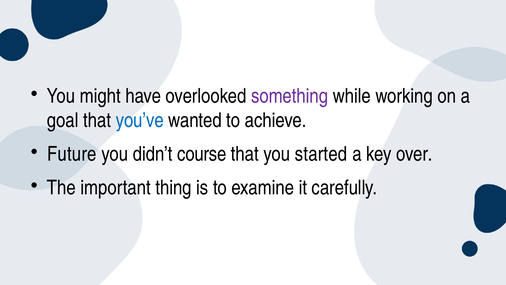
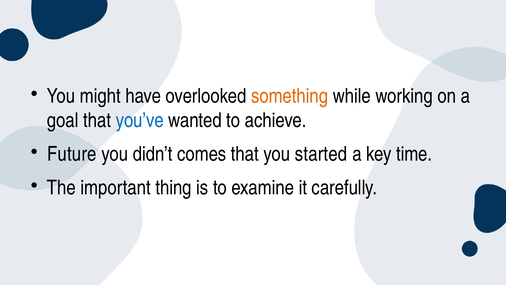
something colour: purple -> orange
course: course -> comes
over: over -> time
